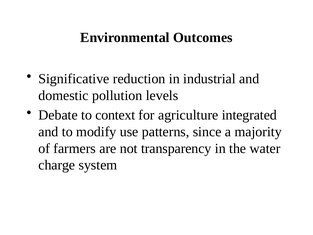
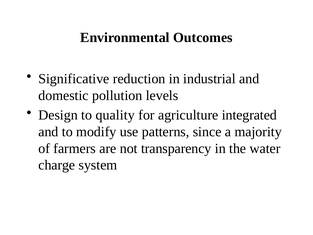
Debate: Debate -> Design
context: context -> quality
